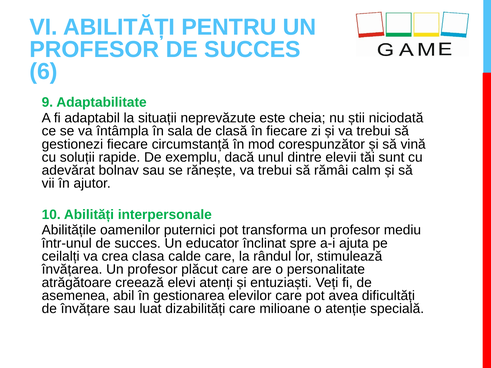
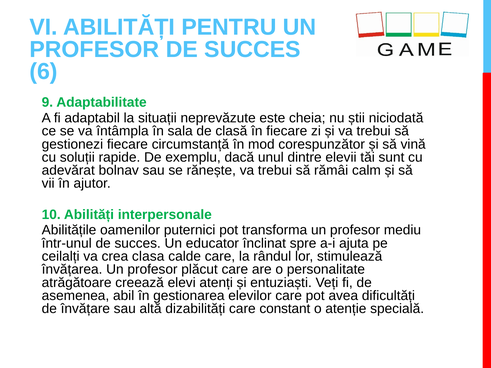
luat: luat -> altă
milioane: milioane -> constant
